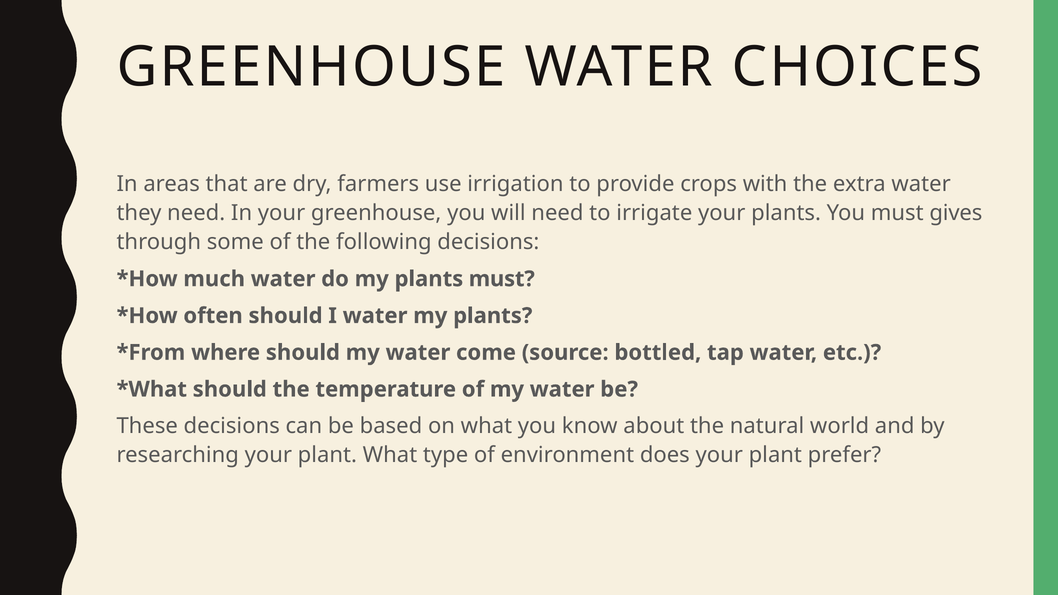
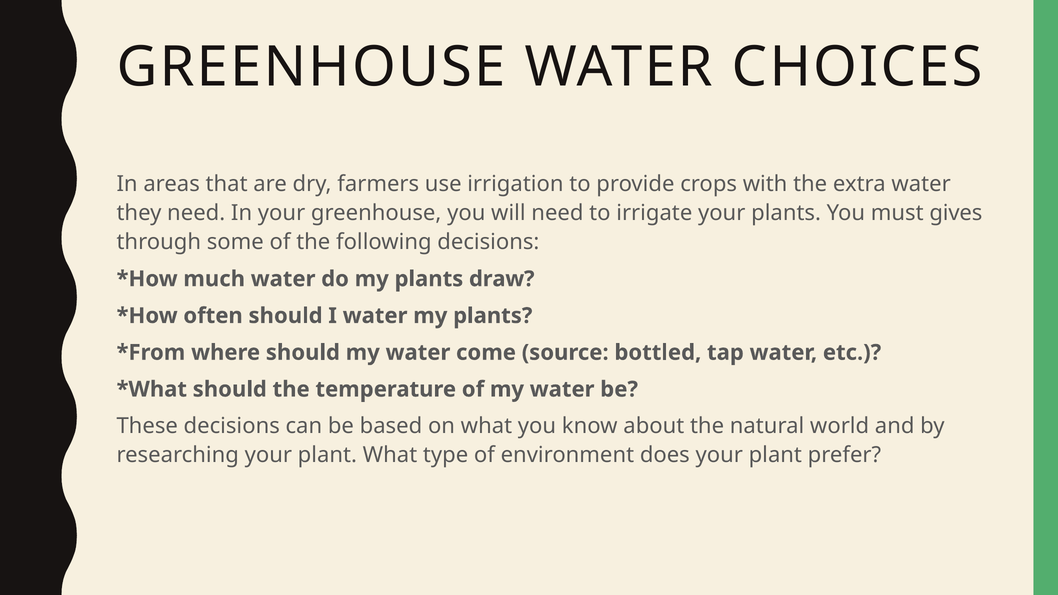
plants must: must -> draw
